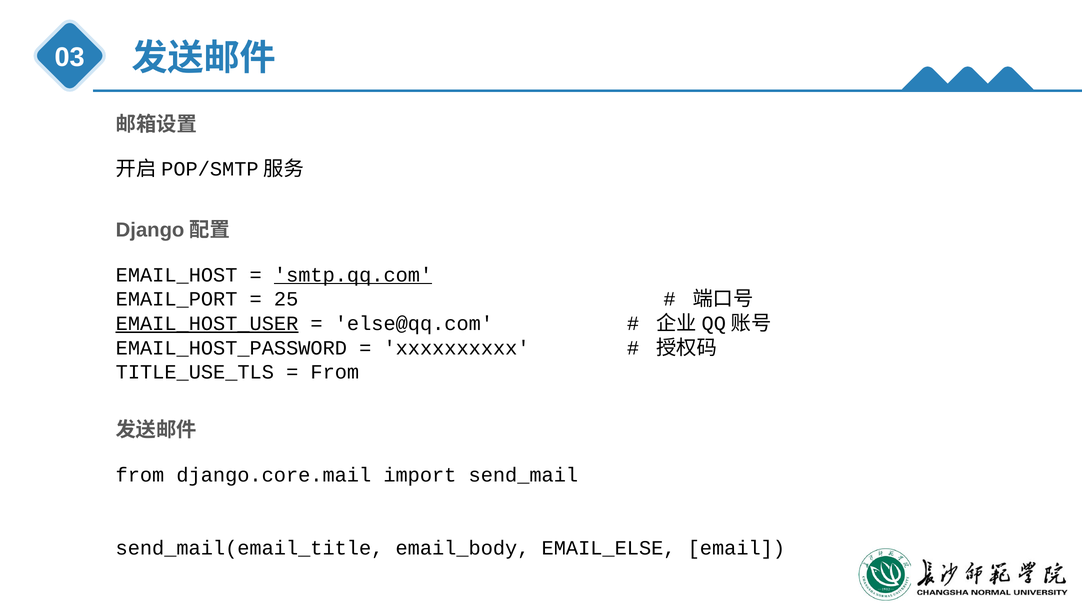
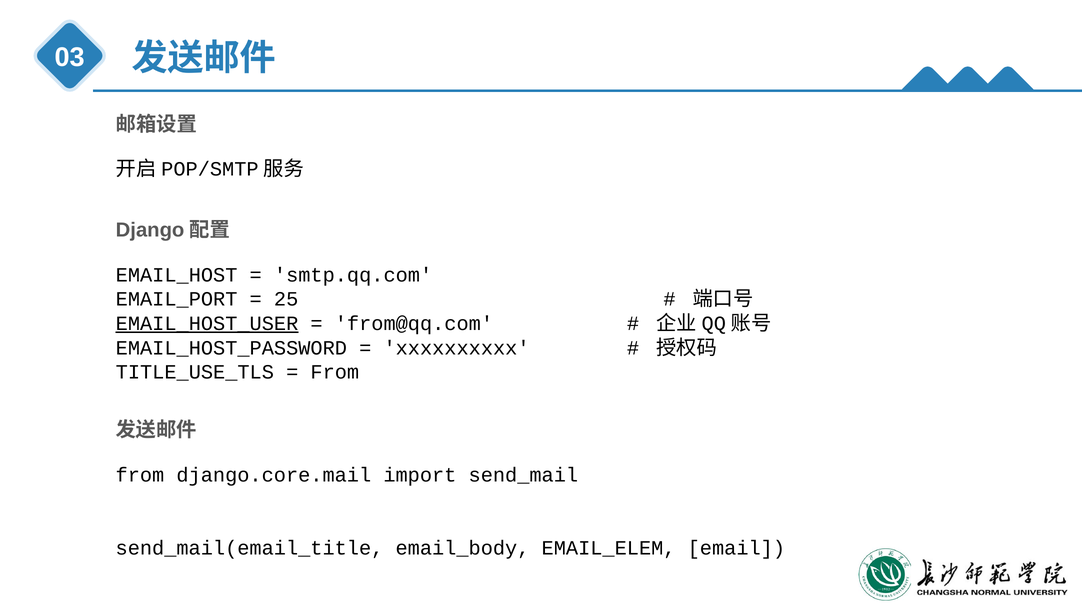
smtp.qq.com underline: present -> none
else@qq.com: else@qq.com -> from@qq.com
EMAIL_ELSE: EMAIL_ELSE -> EMAIL_ELEM
